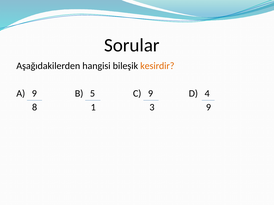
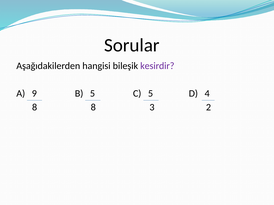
kesirdir colour: orange -> purple
C 9: 9 -> 5
8 1: 1 -> 8
3 9: 9 -> 2
